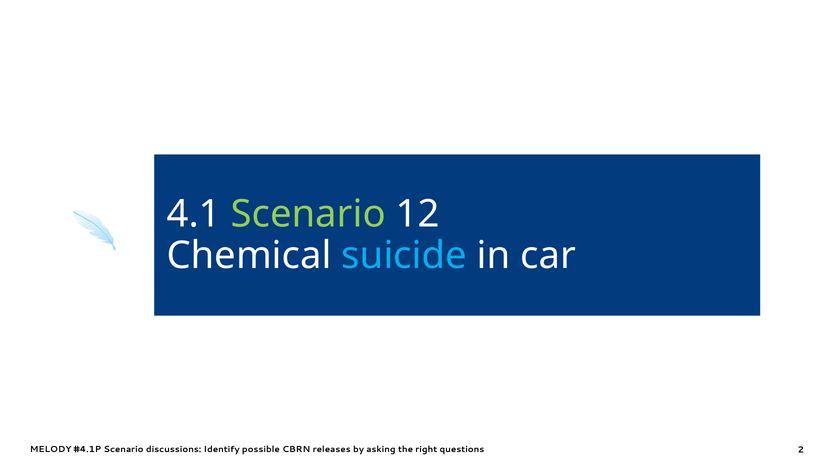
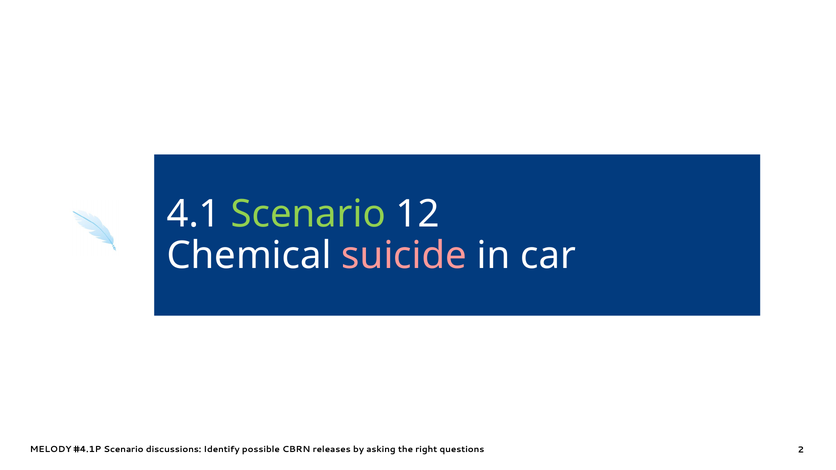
suicide colour: light blue -> pink
